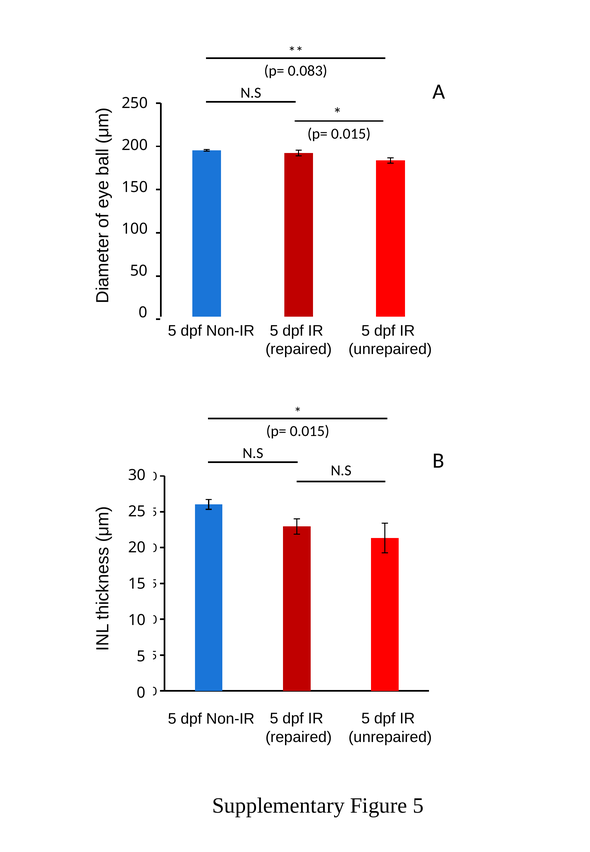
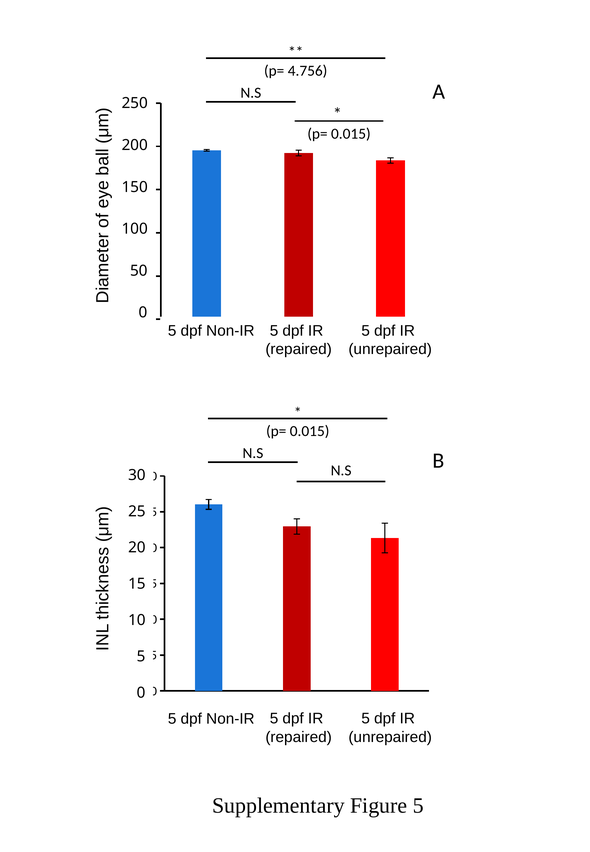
0.083: 0.083 -> 4.756
